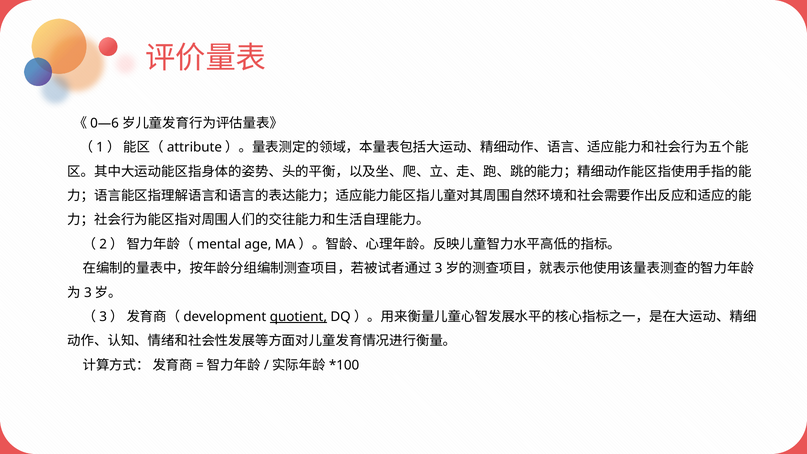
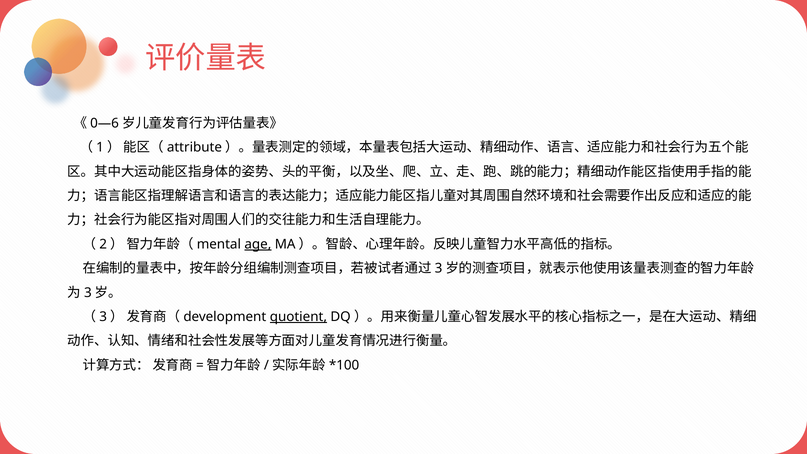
age underline: none -> present
